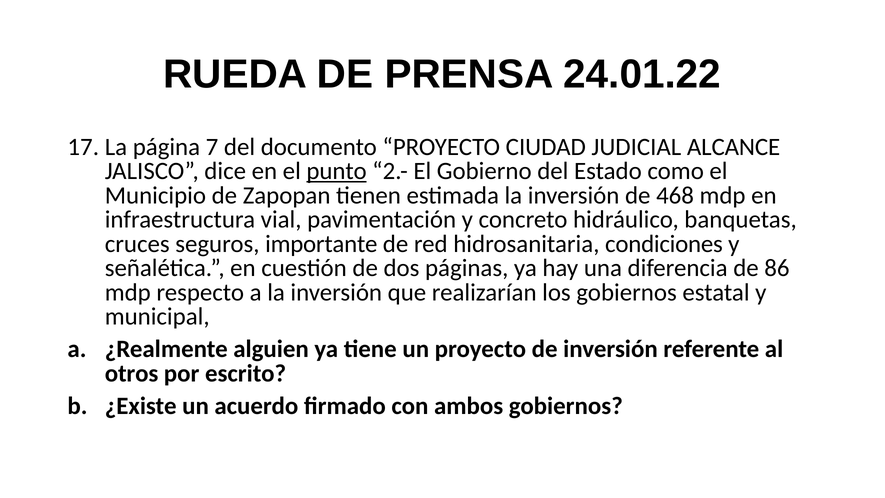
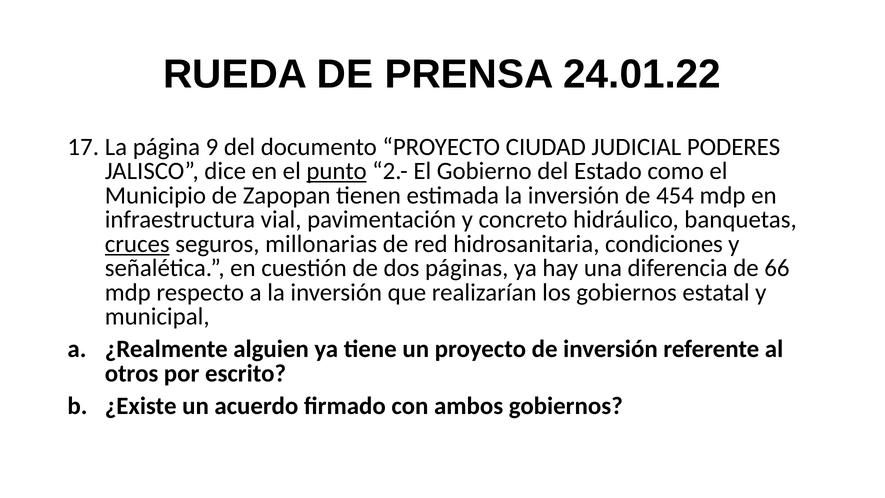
7: 7 -> 9
ALCANCE: ALCANCE -> PODERES
468: 468 -> 454
cruces underline: none -> present
importante: importante -> millonarias
86: 86 -> 66
